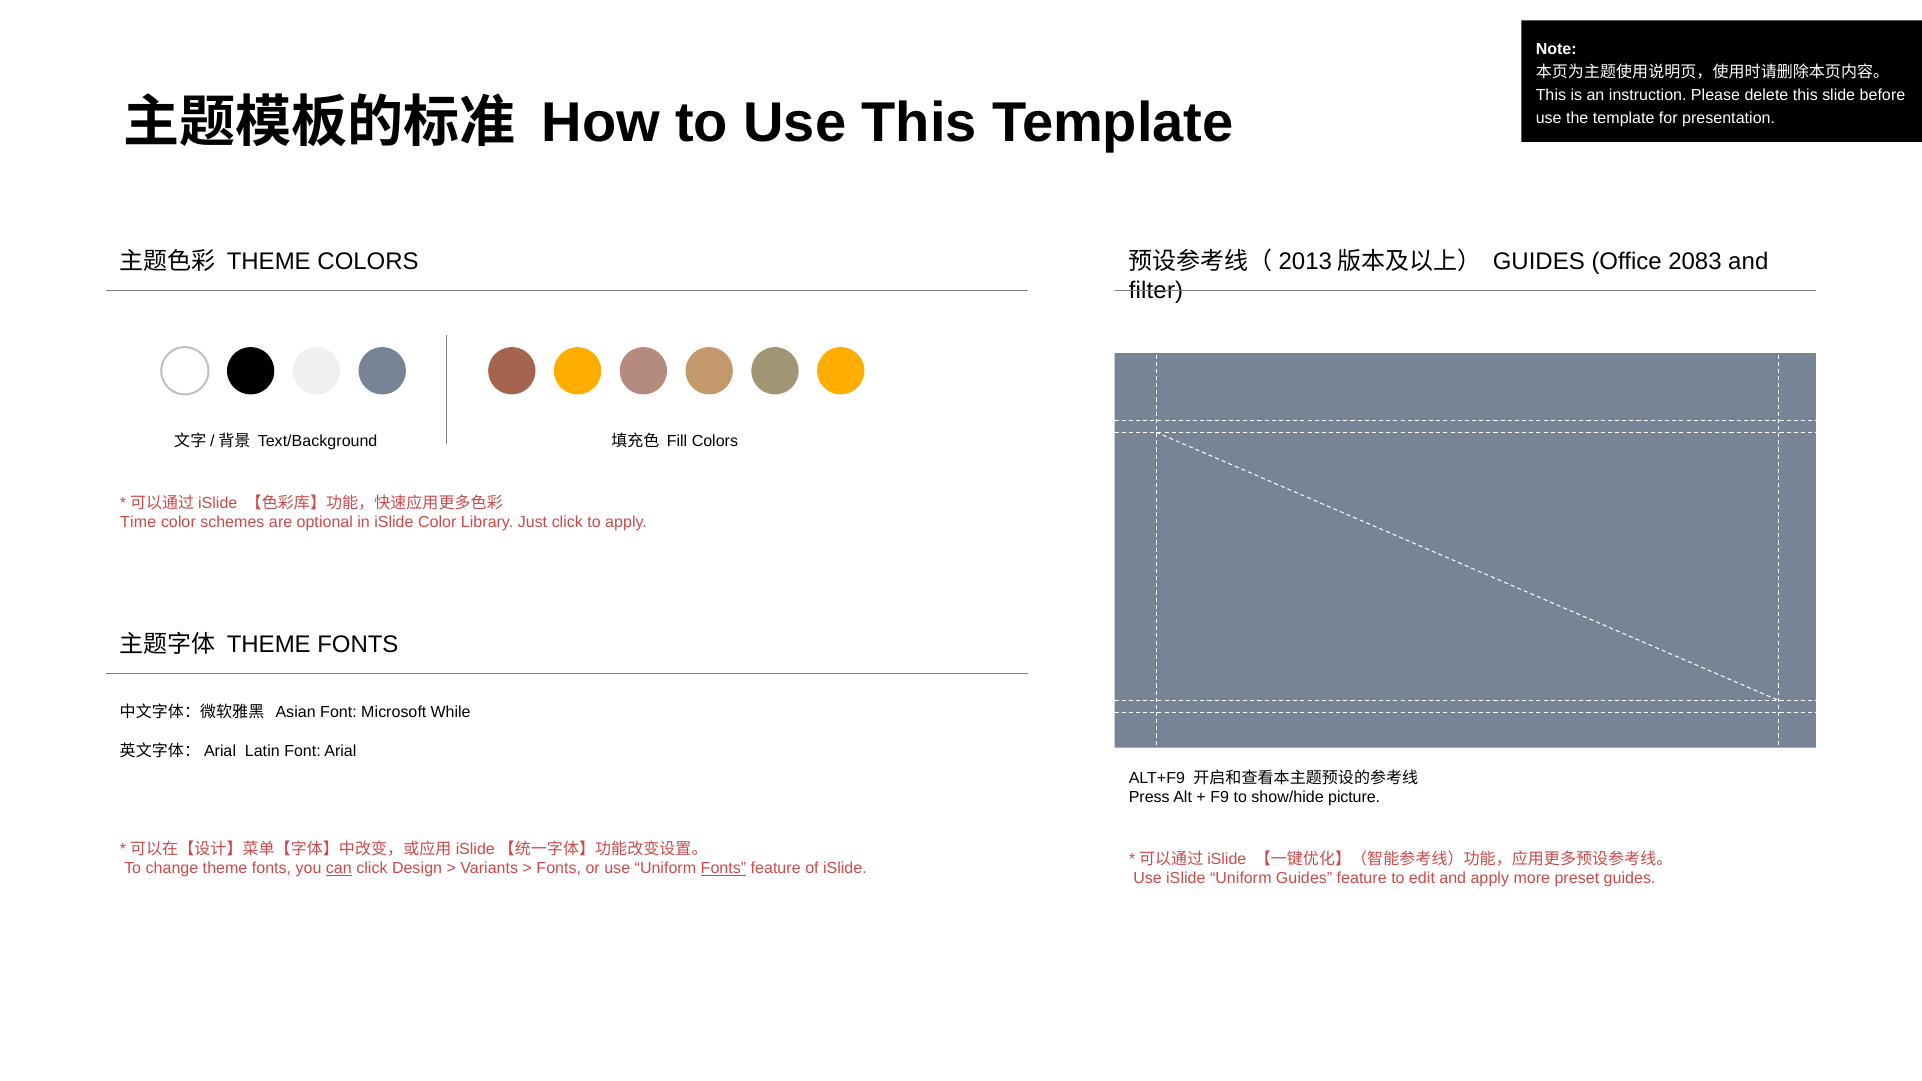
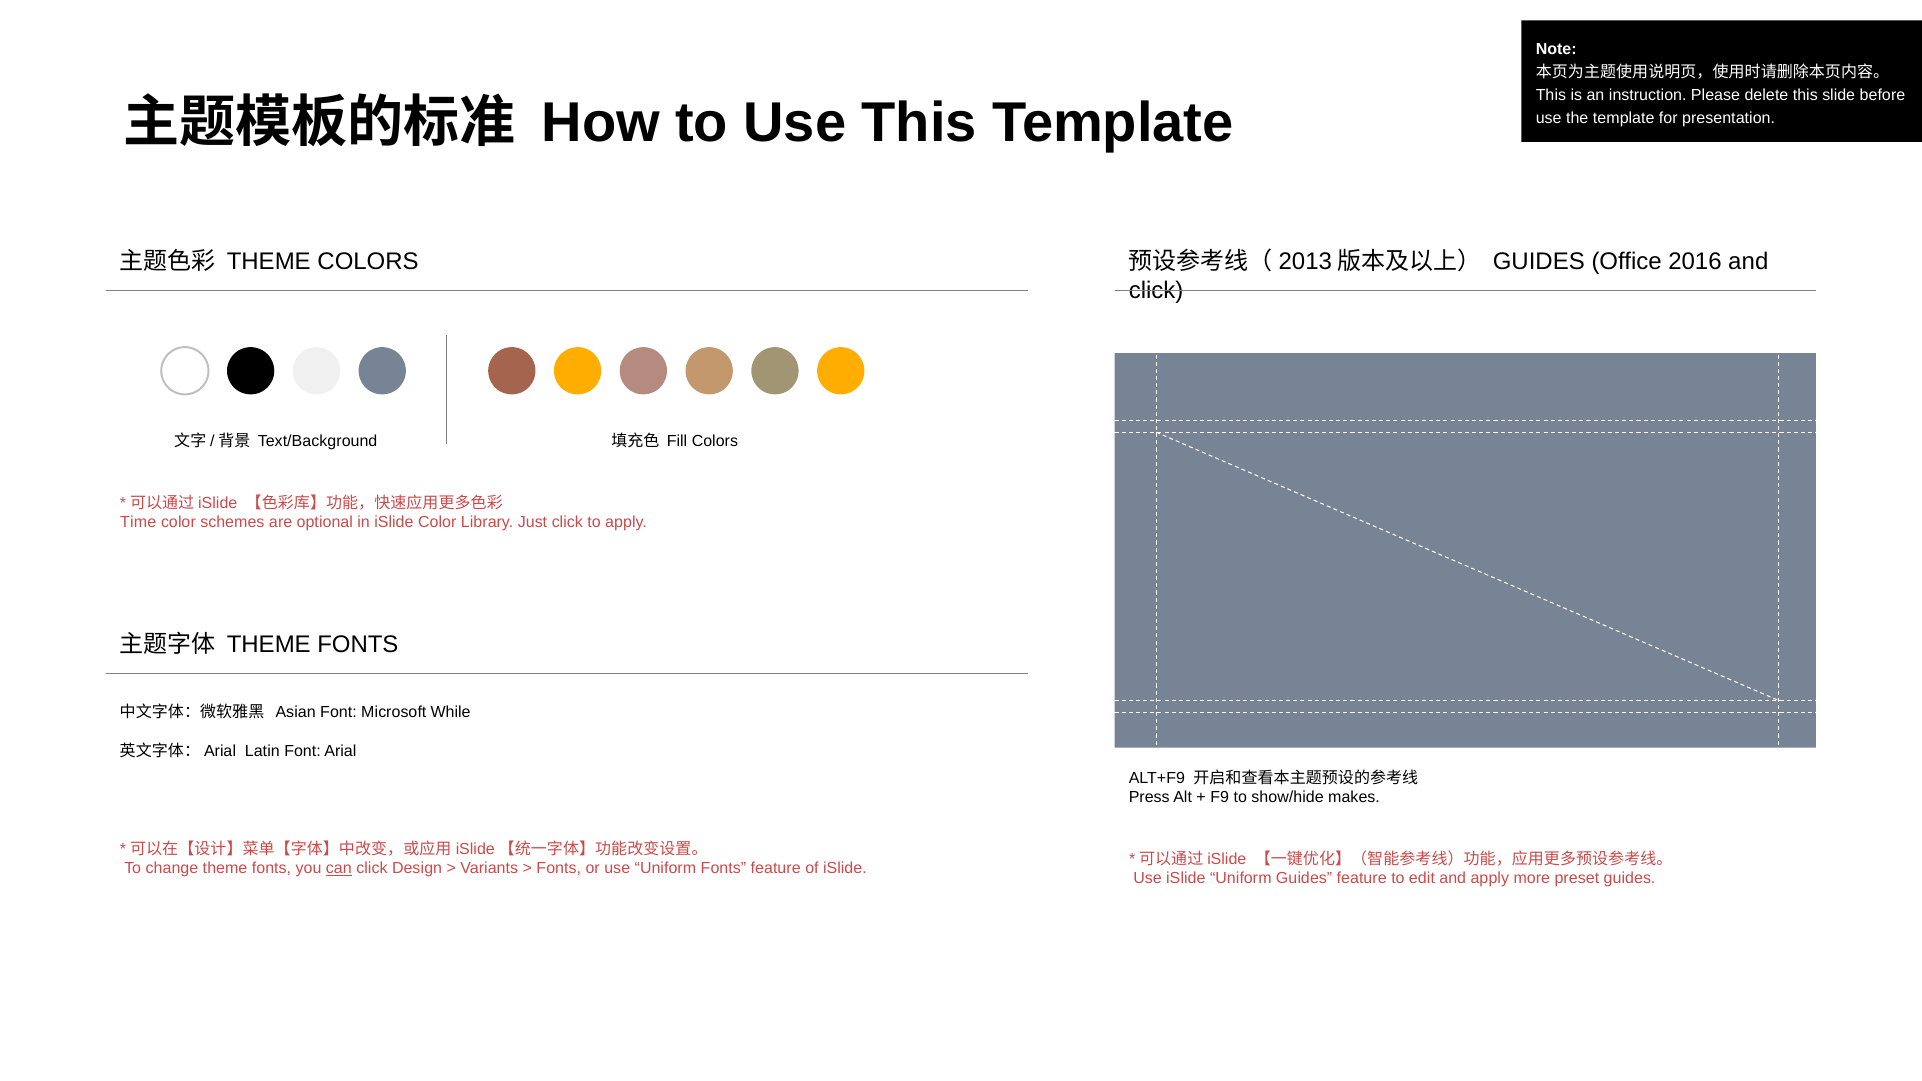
2083: 2083 -> 2016
filter at (1156, 290): filter -> click
picture: picture -> makes
Fonts at (723, 869) underline: present -> none
